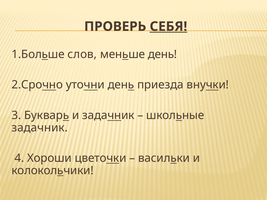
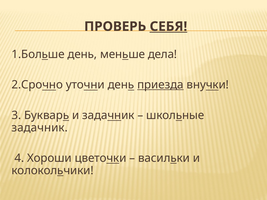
1.Больше слов: слов -> день
меньше день: день -> дела
приезда underline: none -> present
